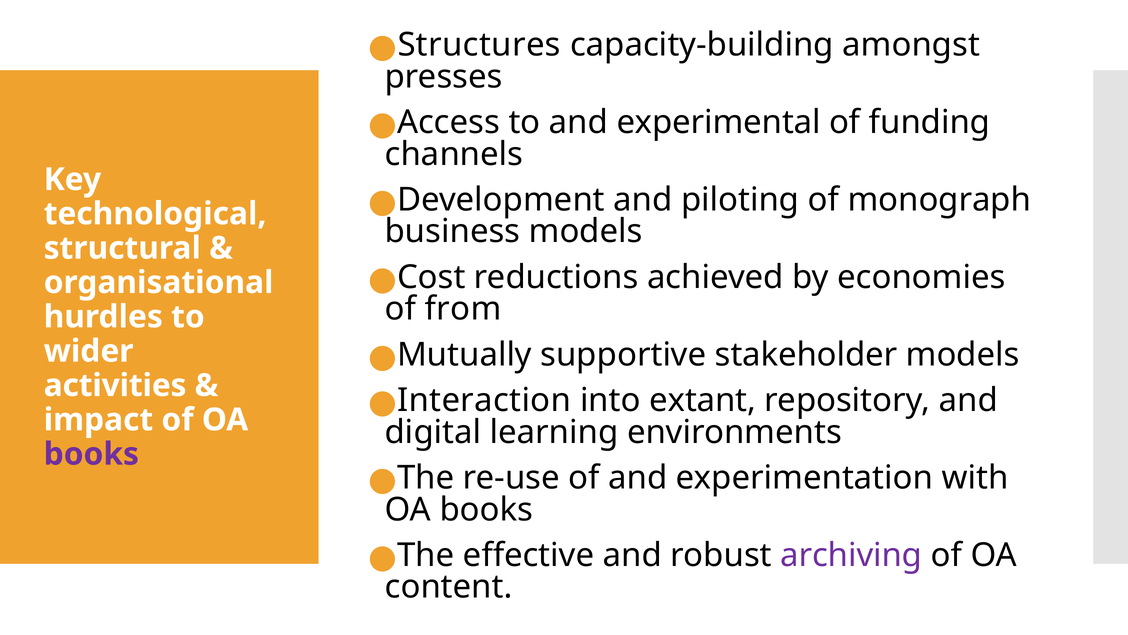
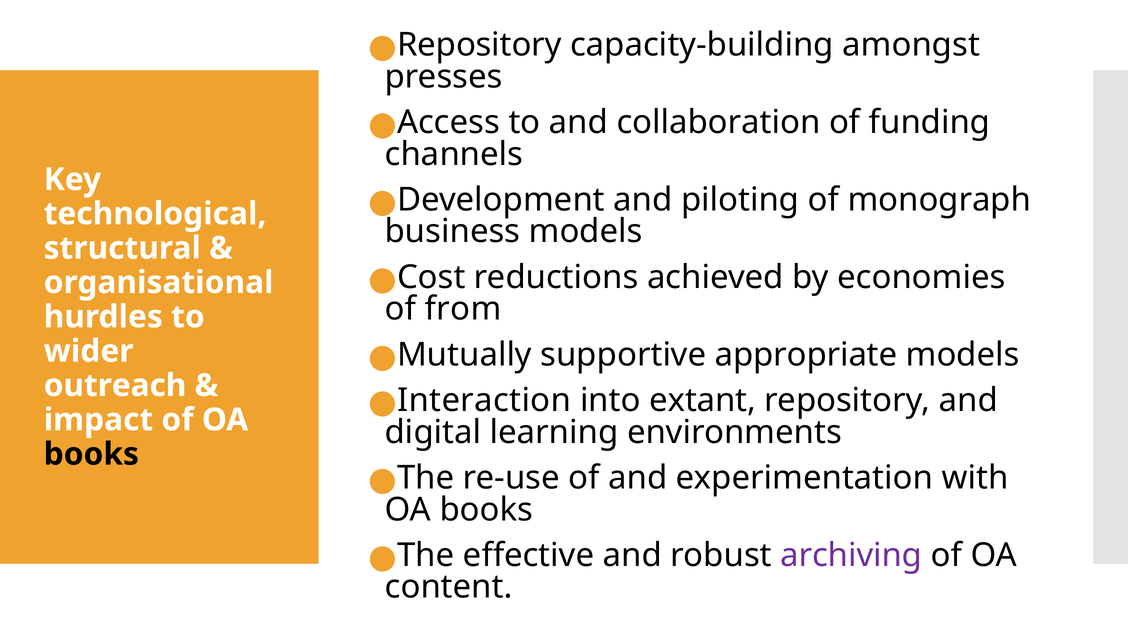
Structures at (479, 45): Structures -> Repository
experimental: experimental -> collaboration
stakeholder: stakeholder -> appropriate
activities: activities -> outreach
books at (91, 454) colour: purple -> black
